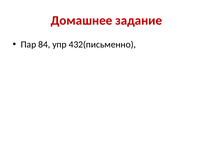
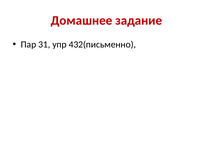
84: 84 -> 31
